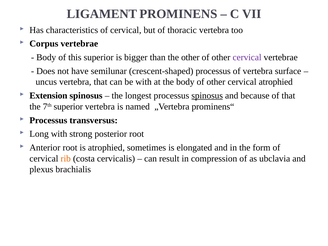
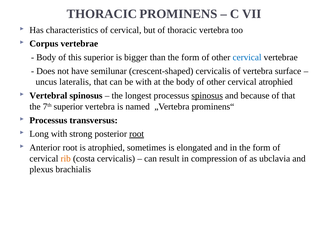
LIGAMENT at (102, 14): LIGAMENT -> THORACIC
than the other: other -> form
cervical at (247, 57) colour: purple -> blue
crescent-shaped processus: processus -> cervicalis
uncus vertebra: vertebra -> lateralis
Extension: Extension -> Vertebral
root at (137, 134) underline: none -> present
